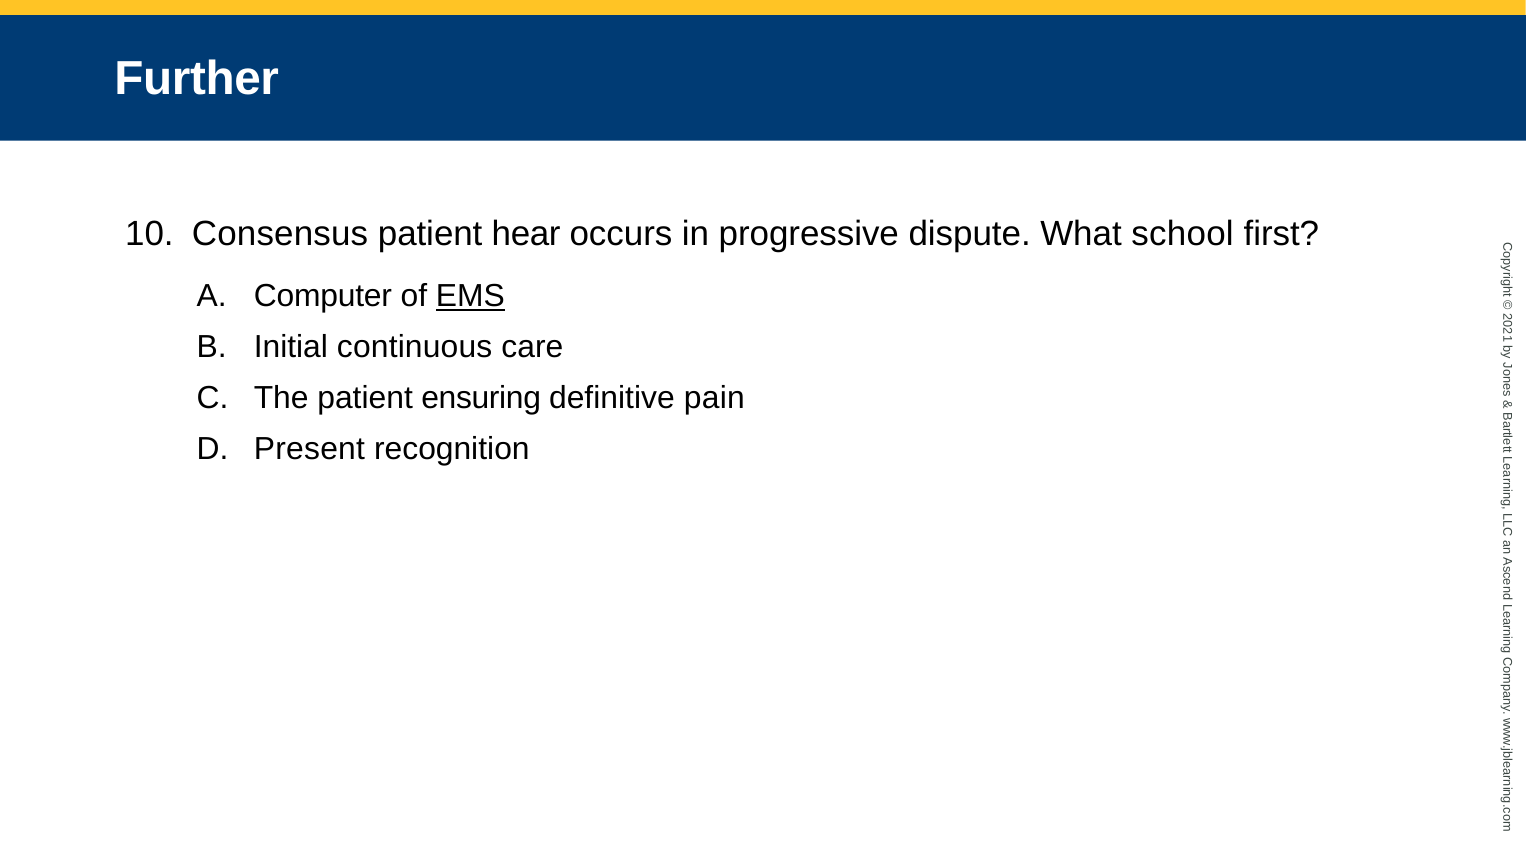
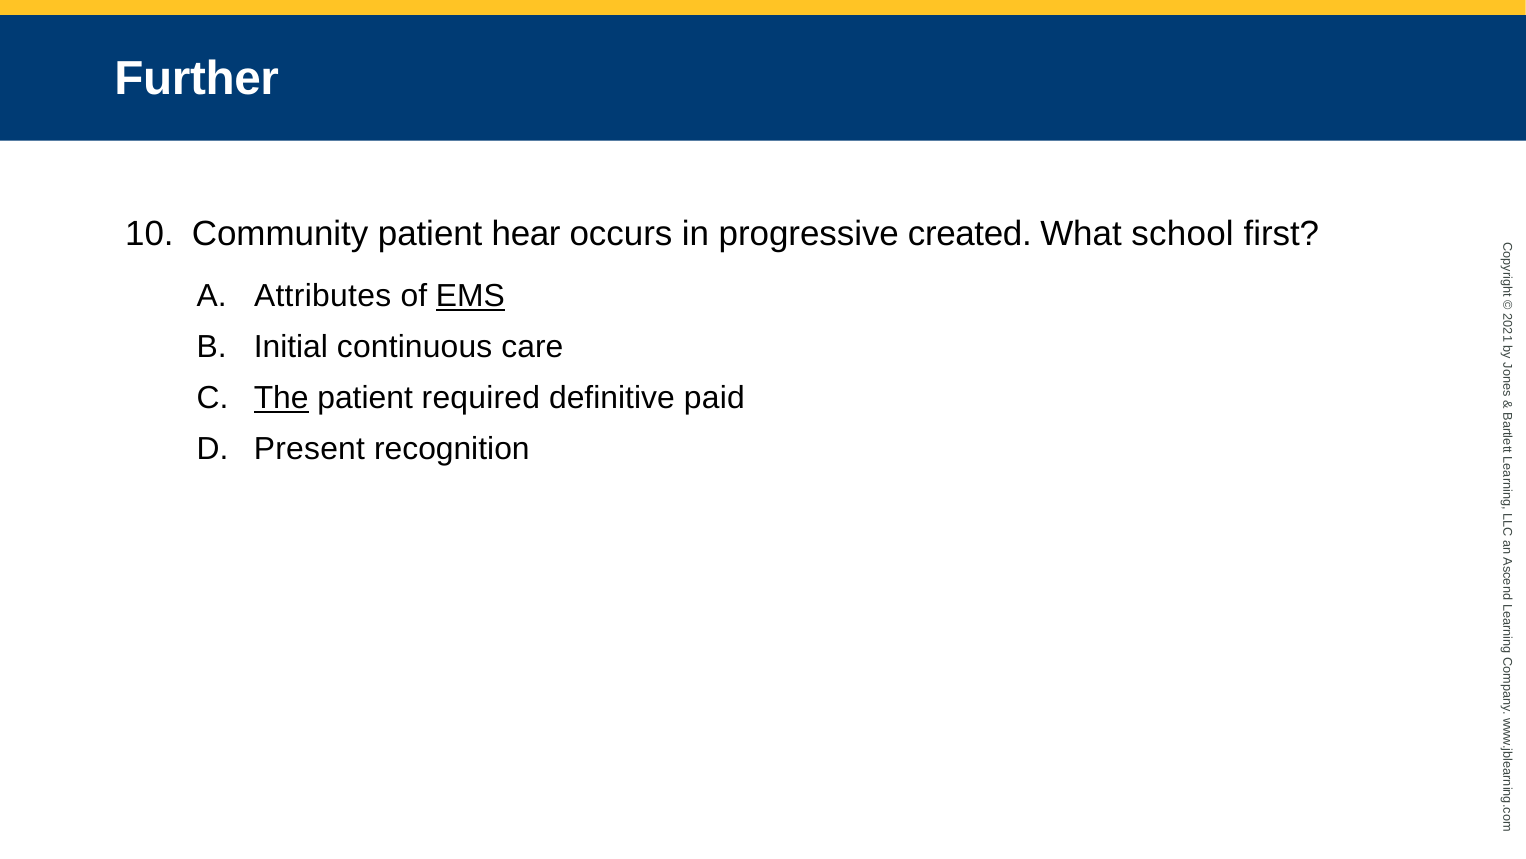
Consensus: Consensus -> Community
dispute: dispute -> created
Computer: Computer -> Attributes
The underline: none -> present
ensuring: ensuring -> required
pain: pain -> paid
